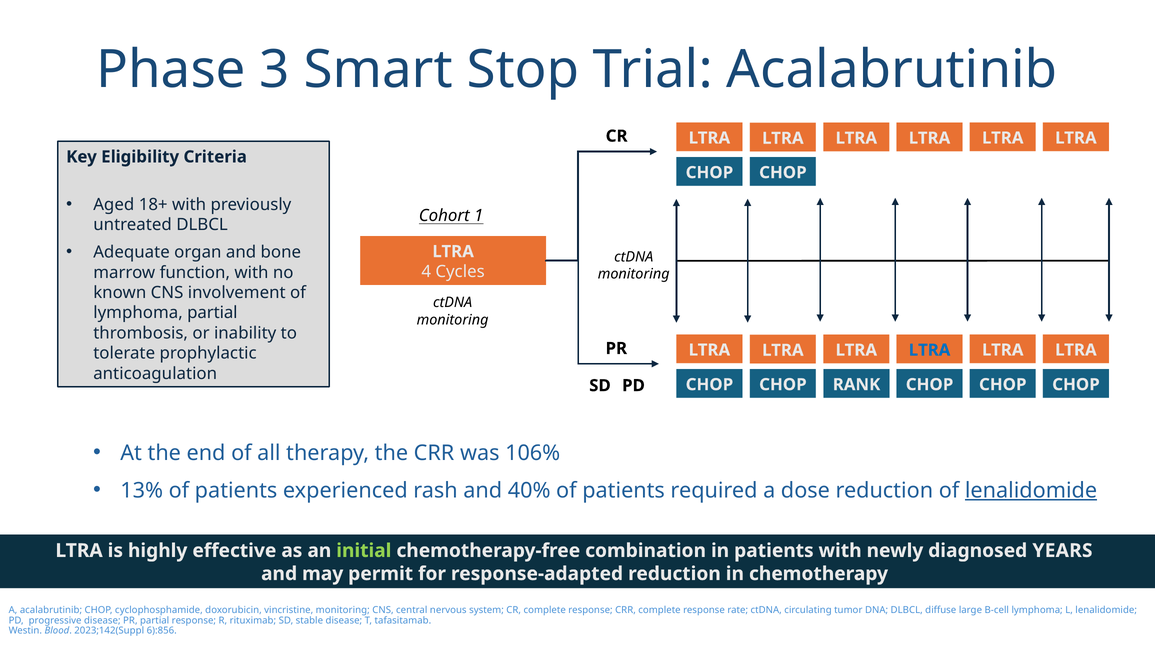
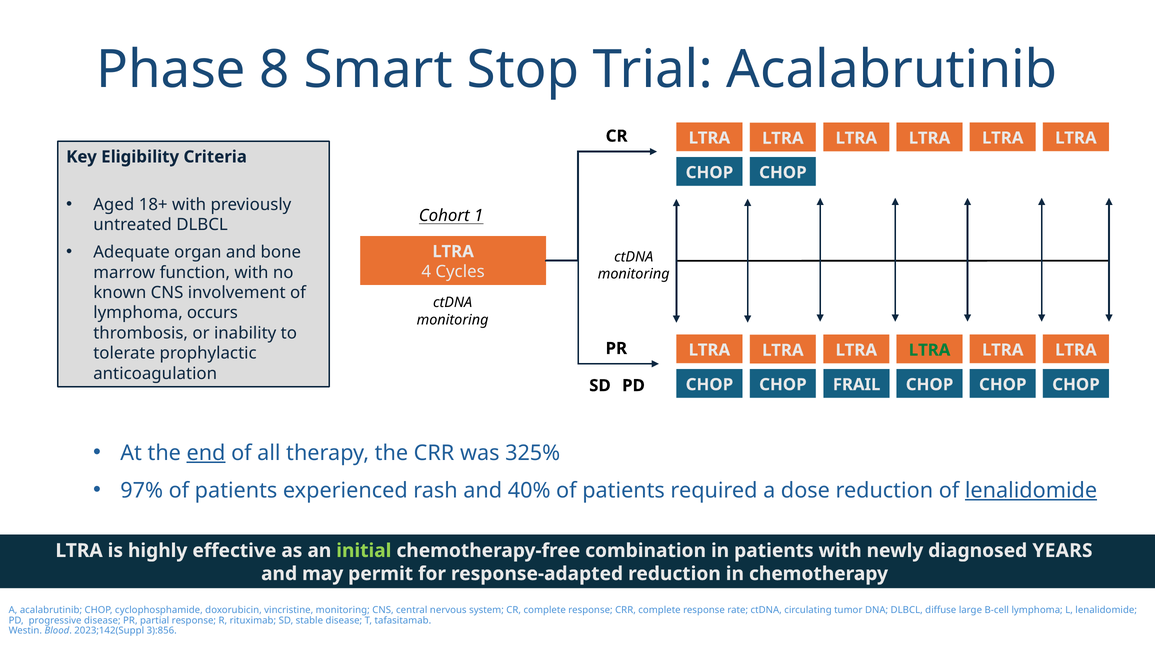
3: 3 -> 8
lymphoma partial: partial -> occurs
LTRA at (930, 350) colour: blue -> green
RANK: RANK -> FRAIL
end underline: none -> present
106%: 106% -> 325%
13%: 13% -> 97%
6):856: 6):856 -> 3):856
